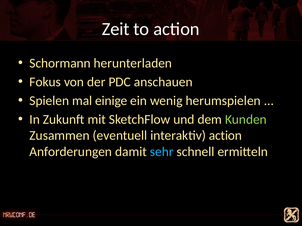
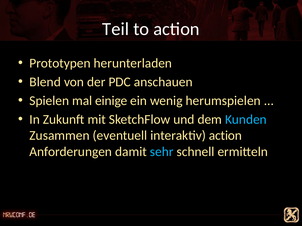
Zeit: Zeit -> Teil
Schormann: Schormann -> Prototypen
Fokus: Fokus -> Blend
Kunden colour: light green -> light blue
